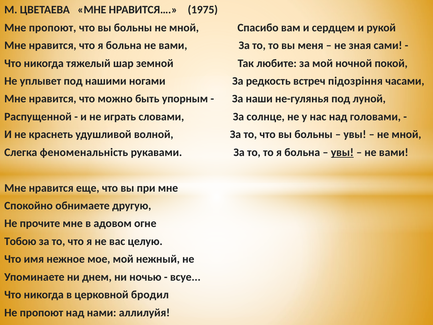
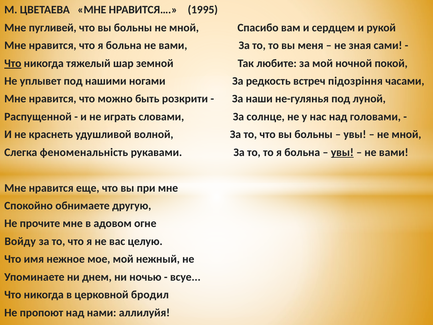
1975: 1975 -> 1995
Мне пропоют: пропоют -> пугливей
Что at (13, 63) underline: none -> present
упорным: упорным -> розкрити
Тобою: Тобою -> Войду
